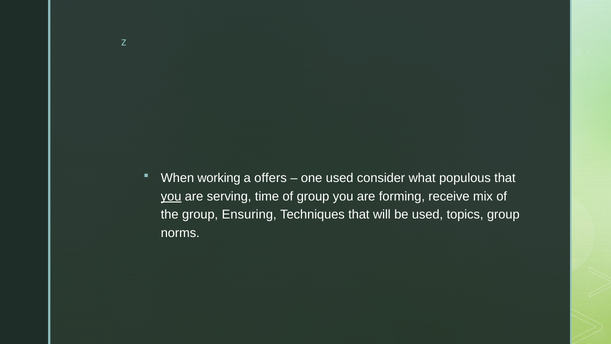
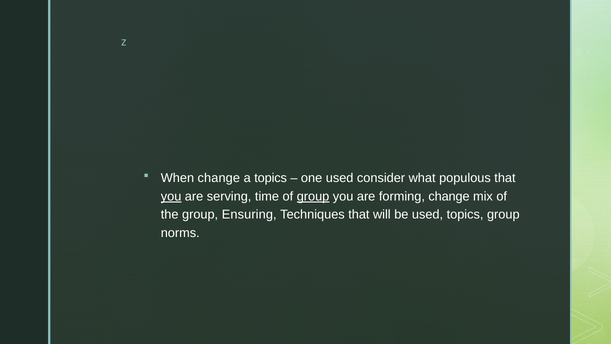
When working: working -> change
a offers: offers -> topics
group at (313, 196) underline: none -> present
forming receive: receive -> change
